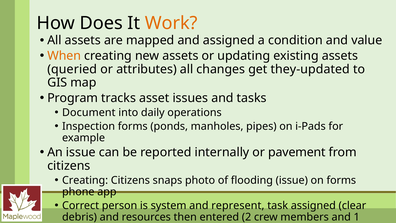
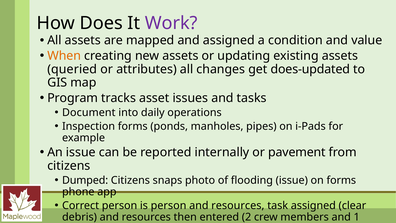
Work colour: orange -> purple
they-updated: they-updated -> does-updated
Creating at (85, 180): Creating -> Dumped
is system: system -> person
represent at (238, 205): represent -> resources
